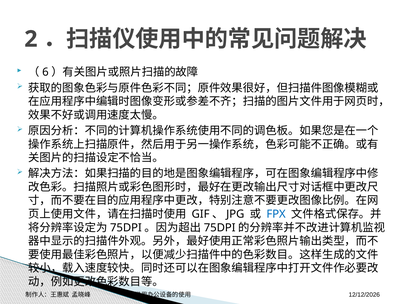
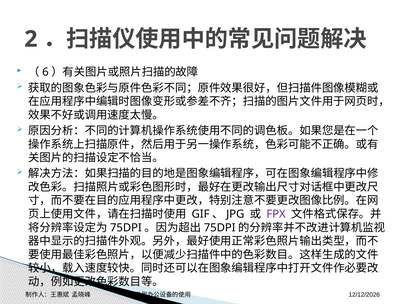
FPX colour: blue -> purple
